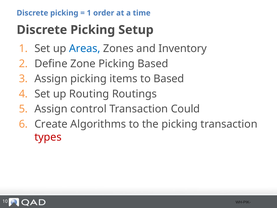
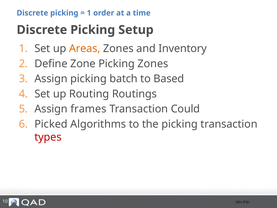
Areas colour: blue -> orange
Picking Based: Based -> Zones
items: items -> batch
control: control -> frames
Create: Create -> Picked
